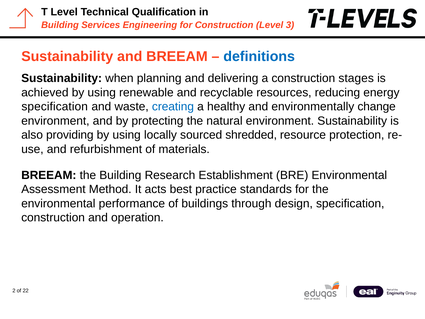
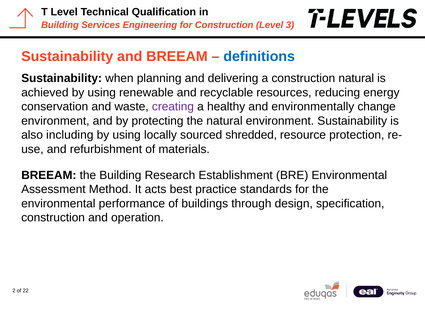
construction stages: stages -> natural
specification at (55, 107): specification -> conservation
creating colour: blue -> purple
providing: providing -> including
